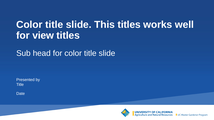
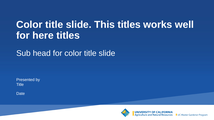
view: view -> here
